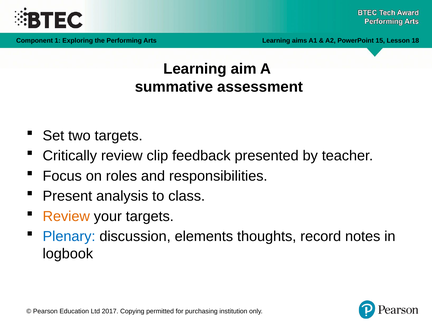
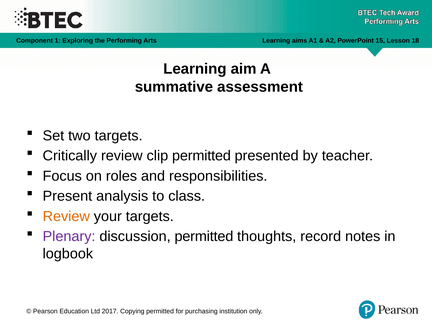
clip feedback: feedback -> permitted
Plenary colour: blue -> purple
discussion elements: elements -> permitted
